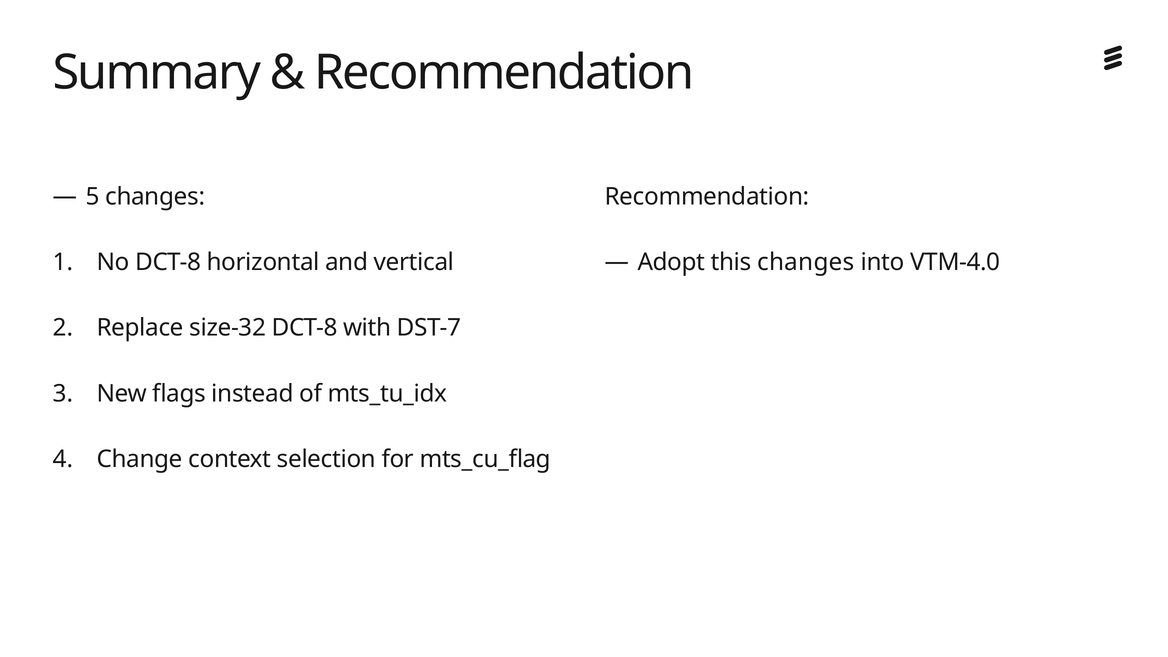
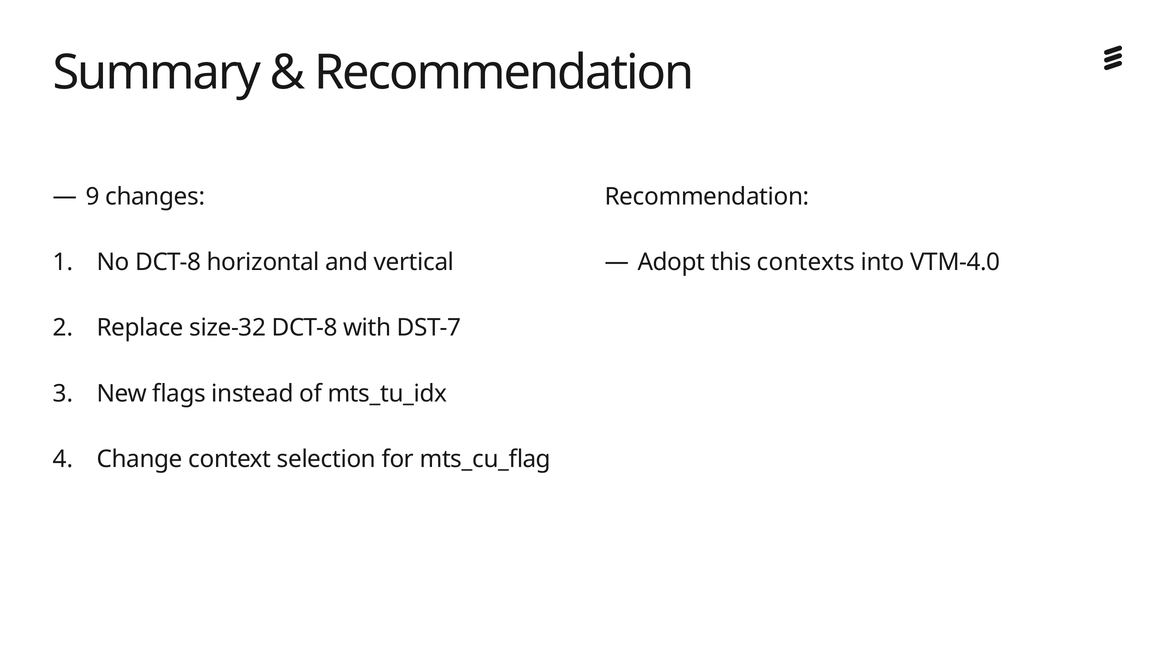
5: 5 -> 9
this changes: changes -> contexts
